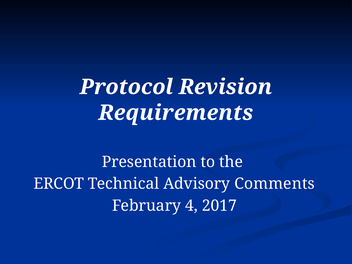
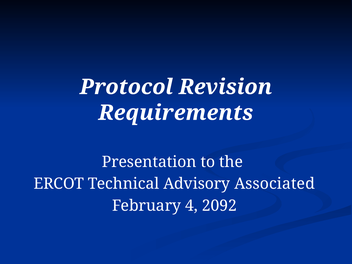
Comments: Comments -> Associated
2017: 2017 -> 2092
